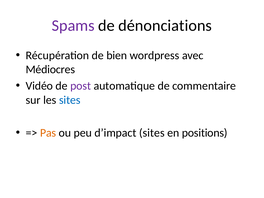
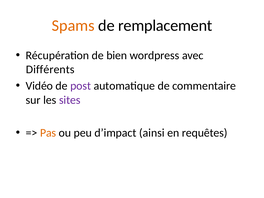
Spams colour: purple -> orange
dénonciations: dénonciations -> remplacement
Médiocres: Médiocres -> Différents
sites at (70, 100) colour: blue -> purple
d’impact sites: sites -> ainsi
positions: positions -> requêtes
